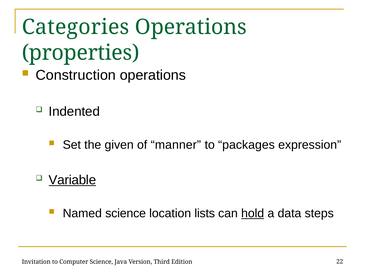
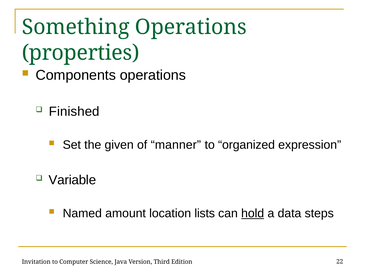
Categories: Categories -> Something
Construction: Construction -> Components
Indented: Indented -> Finished
packages: packages -> organized
Variable underline: present -> none
Named science: science -> amount
